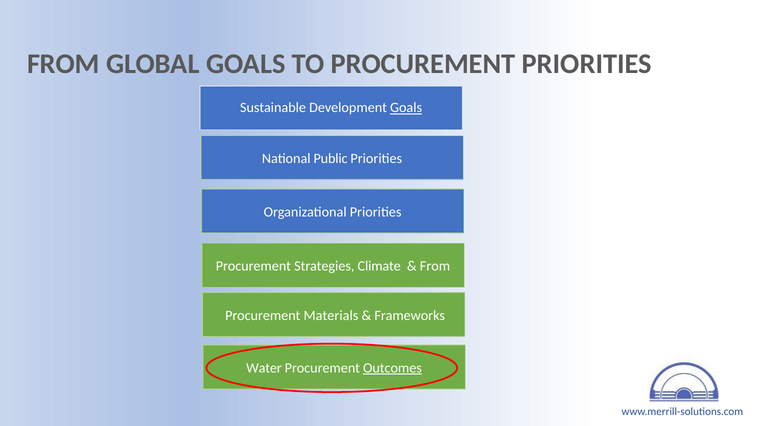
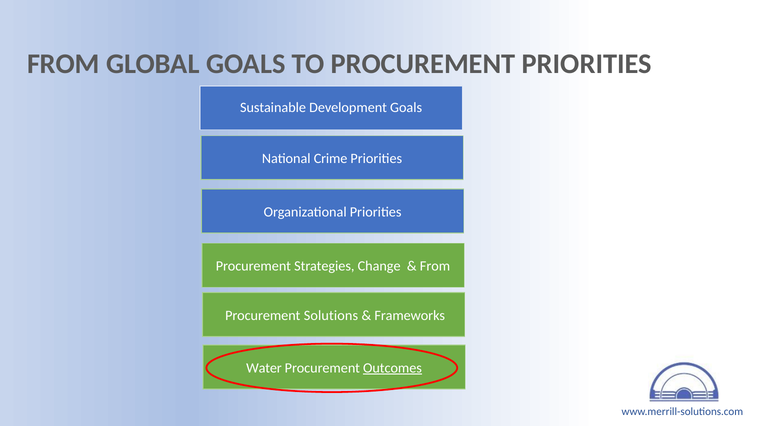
Goals at (406, 108) underline: present -> none
Public: Public -> Crime
Climate: Climate -> Change
Materials: Materials -> Solutions
